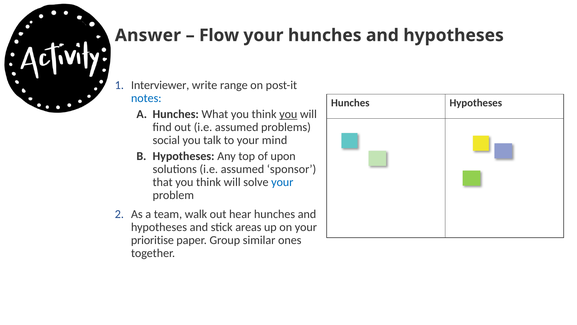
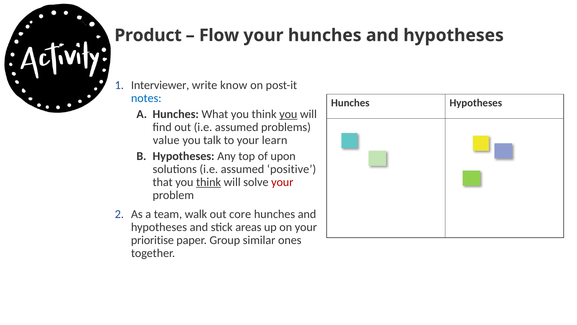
Answer: Answer -> Product
range: range -> know
social: social -> value
mind: mind -> learn
sponsor: sponsor -> positive
think at (209, 182) underline: none -> present
your at (282, 182) colour: blue -> red
hear: hear -> core
